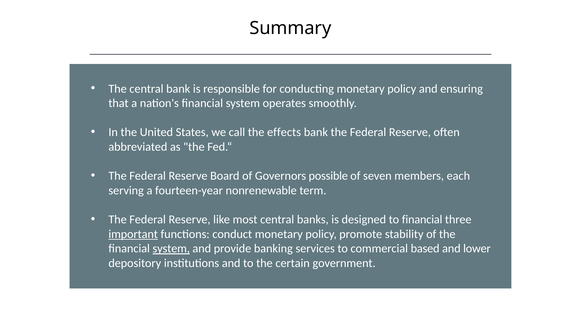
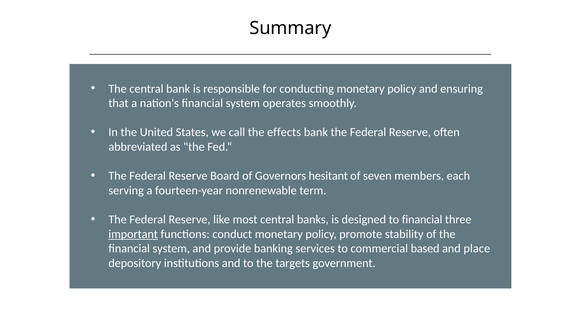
possible: possible -> hesitant
system at (171, 248) underline: present -> none
lower: lower -> place
certain: certain -> targets
